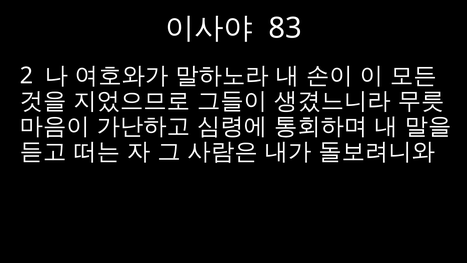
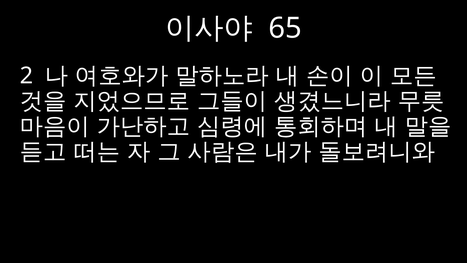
83: 83 -> 65
